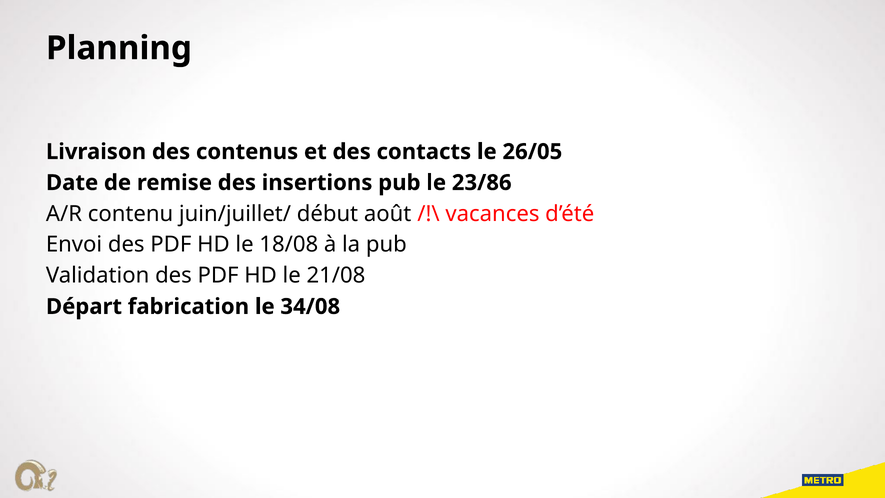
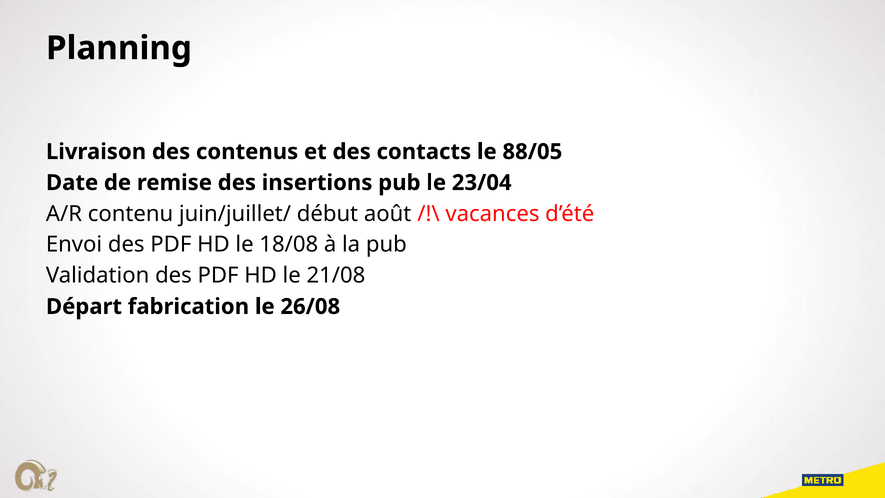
26/05: 26/05 -> 88/05
23/86: 23/86 -> 23/04
34/08: 34/08 -> 26/08
